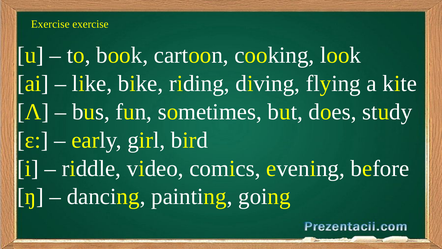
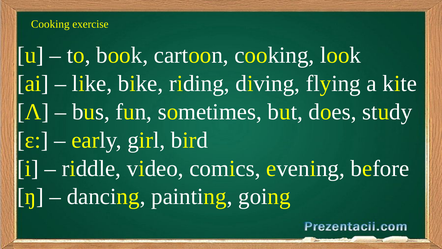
Exercise at (50, 24): Exercise -> Cooking
